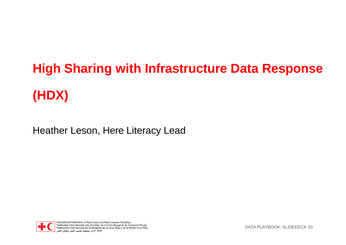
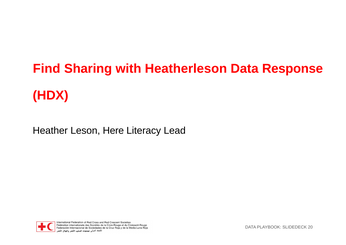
High: High -> Find
Infrastructure: Infrastructure -> Heatherleson
